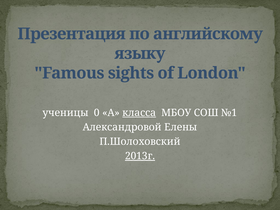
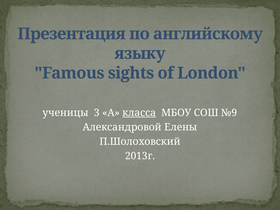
0: 0 -> 3
№1: №1 -> №9
2013г underline: present -> none
